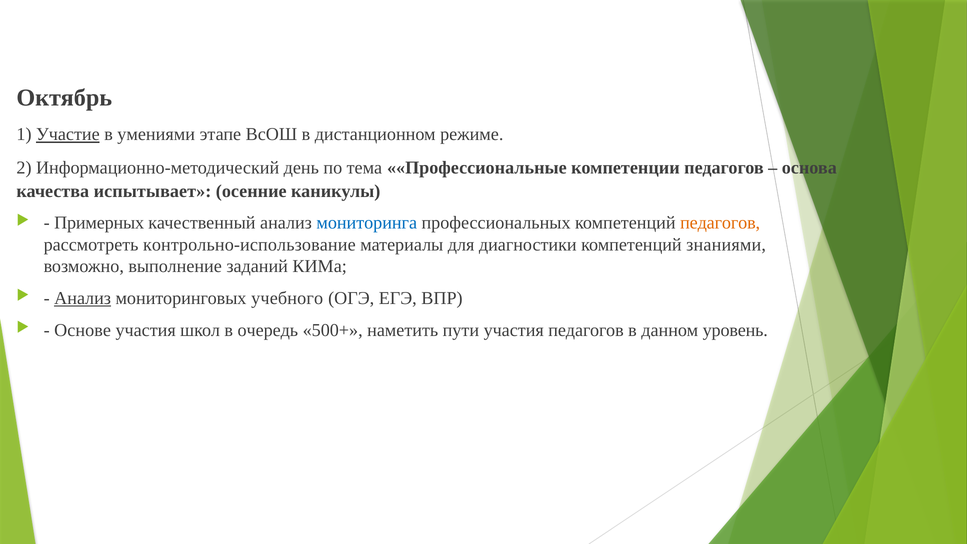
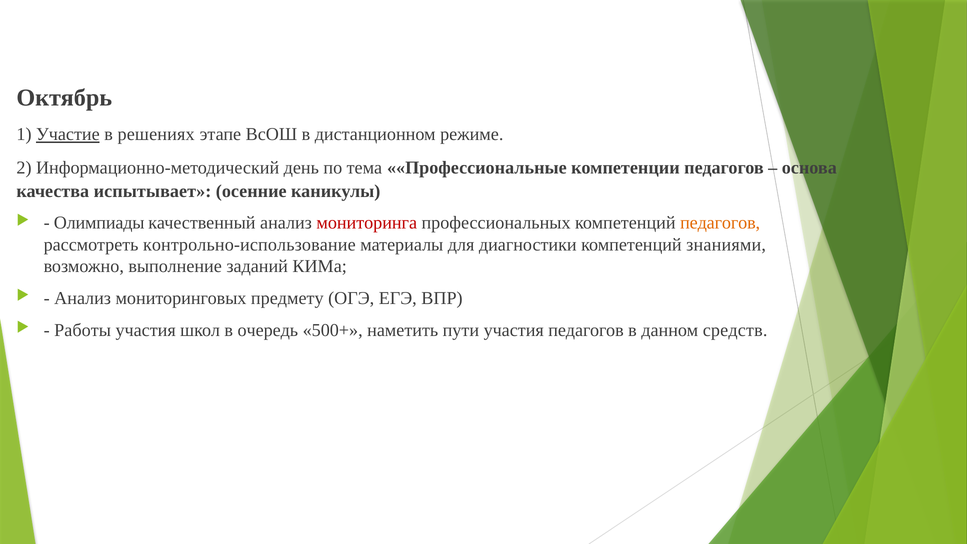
умениями: умениями -> решениях
Примерных: Примерных -> Олимпиады
мониторинга colour: blue -> red
Анализ at (83, 298) underline: present -> none
учебного: учебного -> предмету
Основе: Основе -> Работы
уровень: уровень -> средств
